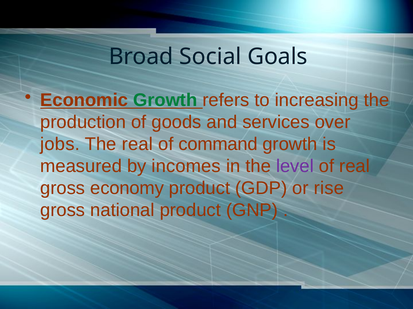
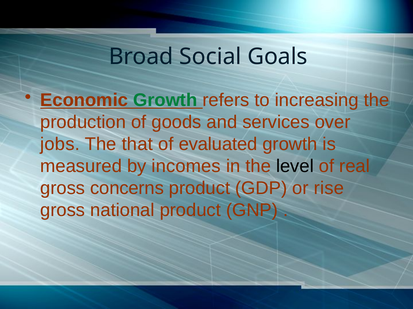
The real: real -> that
command: command -> evaluated
level colour: purple -> black
economy: economy -> concerns
